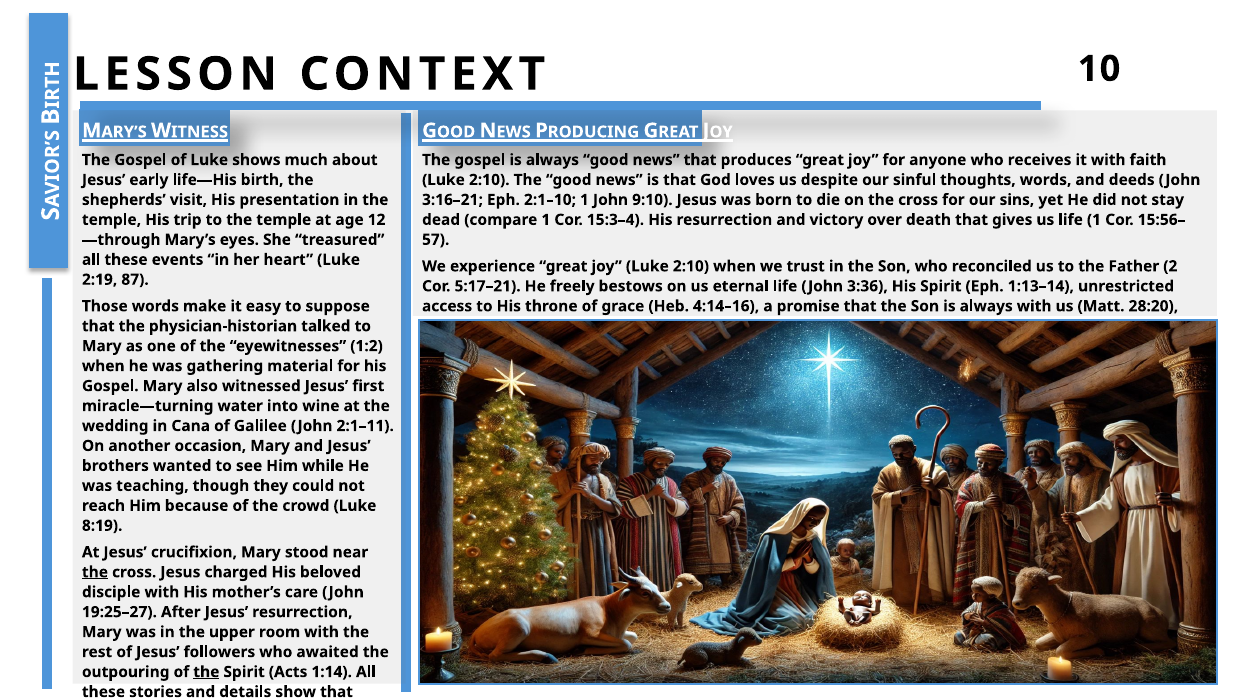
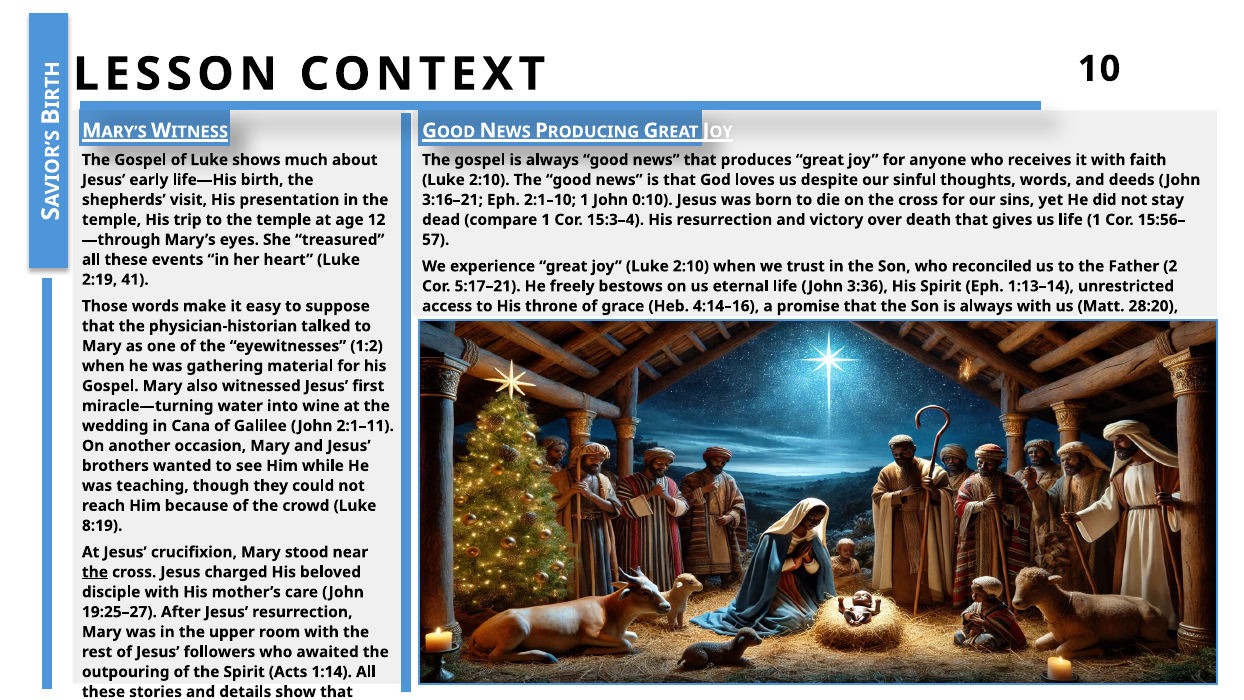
9:10: 9:10 -> 0:10
87: 87 -> 41
the at (206, 672) underline: present -> none
